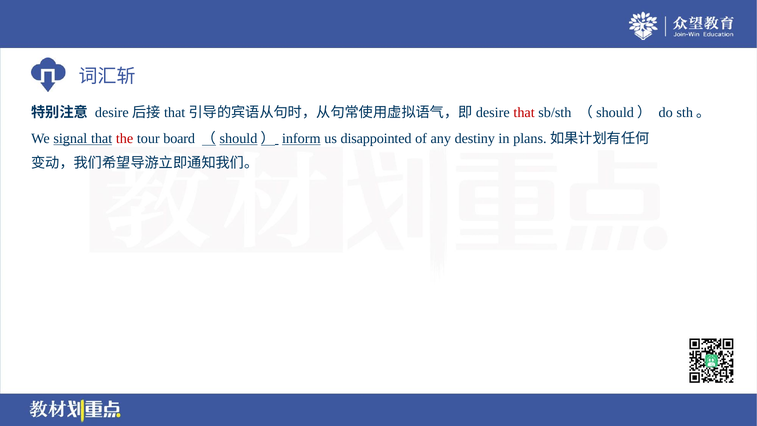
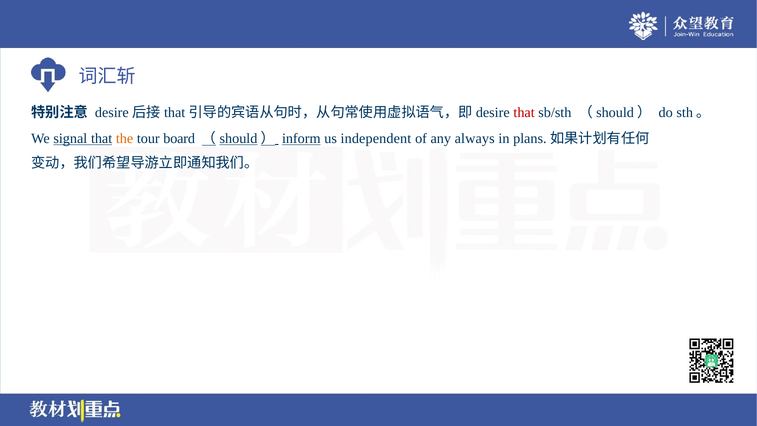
the colour: red -> orange
disappointed: disappointed -> independent
destiny: destiny -> always
